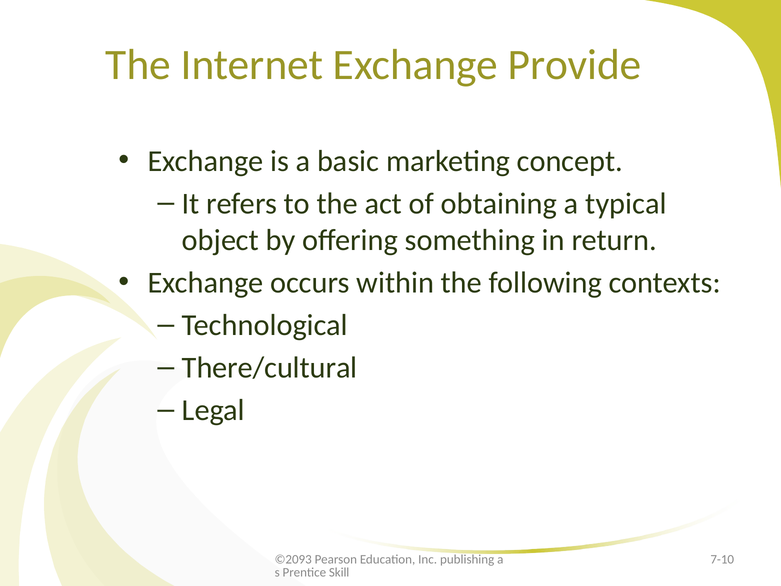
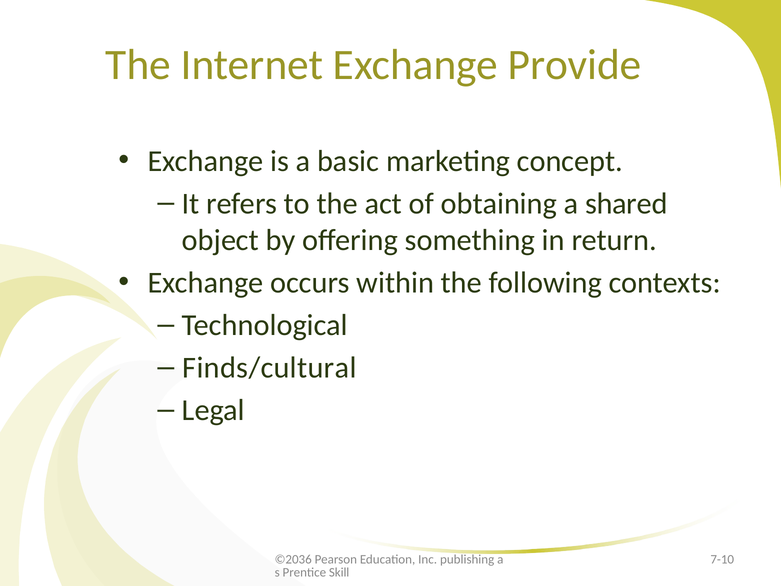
typical: typical -> shared
There/cultural: There/cultural -> Finds/cultural
©2093: ©2093 -> ©2036
